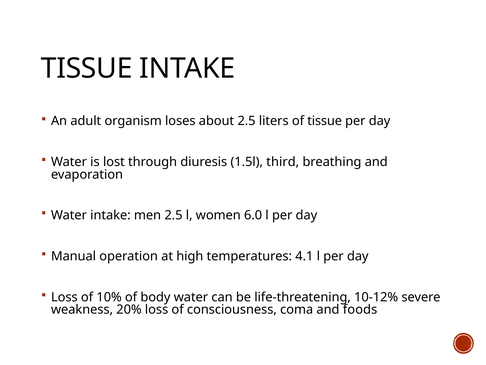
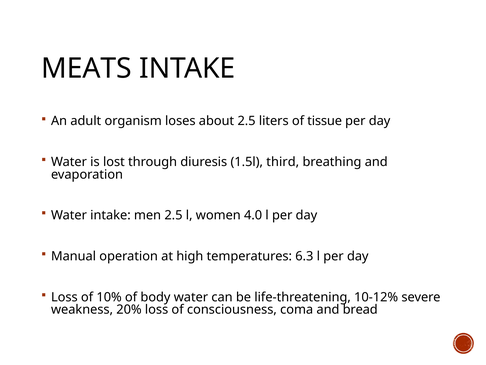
TISSUE at (87, 68): TISSUE -> MEATS
6.0: 6.0 -> 4.0
4.1: 4.1 -> 6.3
foods: foods -> bread
